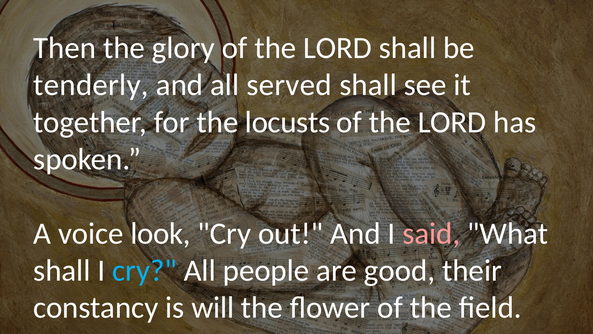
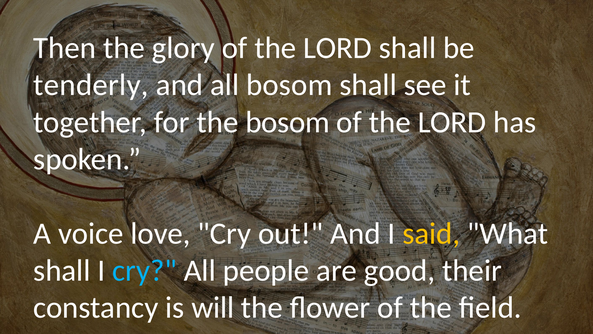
all served: served -> bosom
the locusts: locusts -> bosom
look: look -> love
said colour: pink -> yellow
